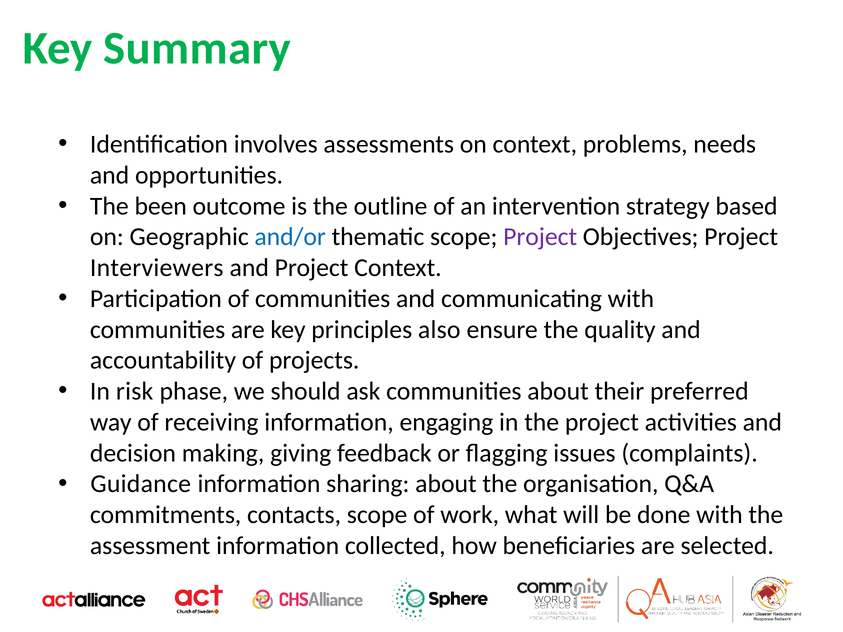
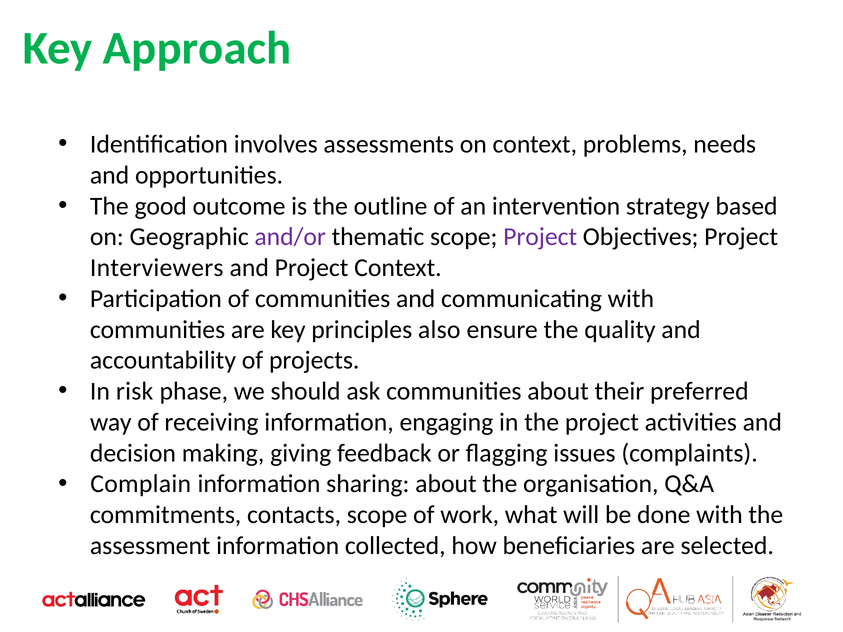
Summary: Summary -> Approach
been: been -> good
and/or colour: blue -> purple
Guidance: Guidance -> Complain
